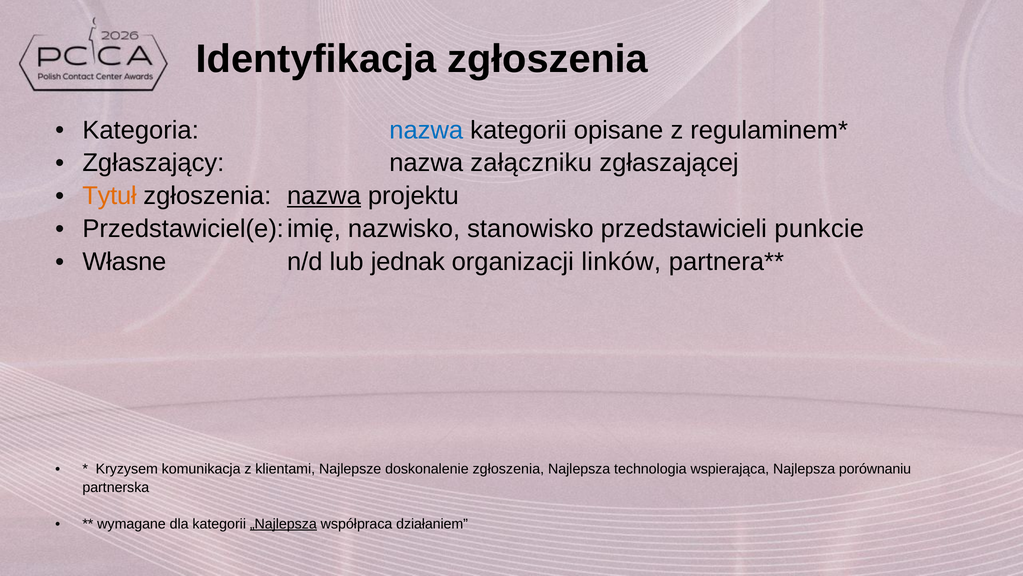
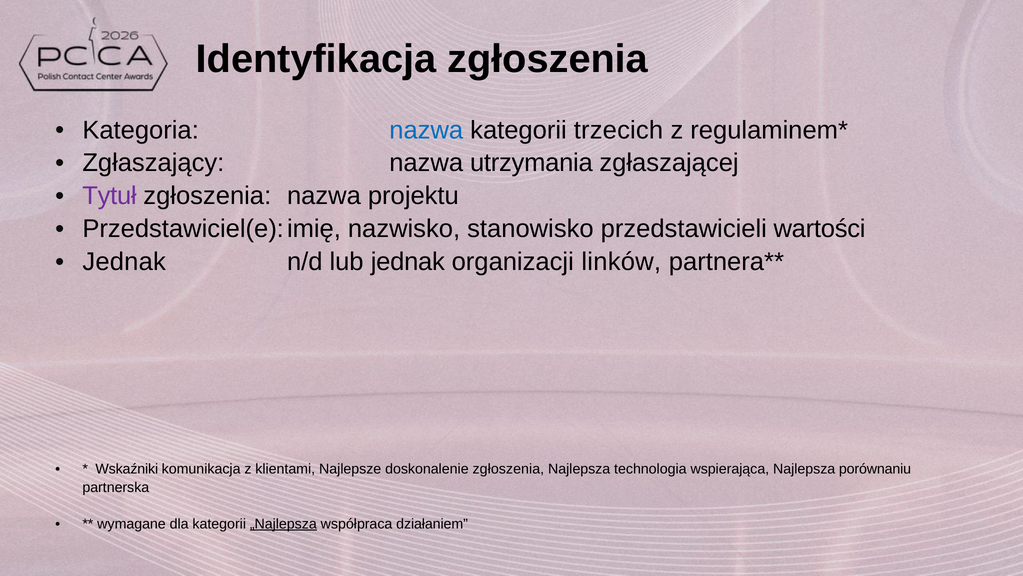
opisane: opisane -> trzecich
załączniku: załączniku -> utrzymania
Tytuł colour: orange -> purple
nazwa at (324, 196) underline: present -> none
punkcie: punkcie -> wartości
Własne at (124, 262): Własne -> Jednak
Kryzysem: Kryzysem -> Wskaźniki
